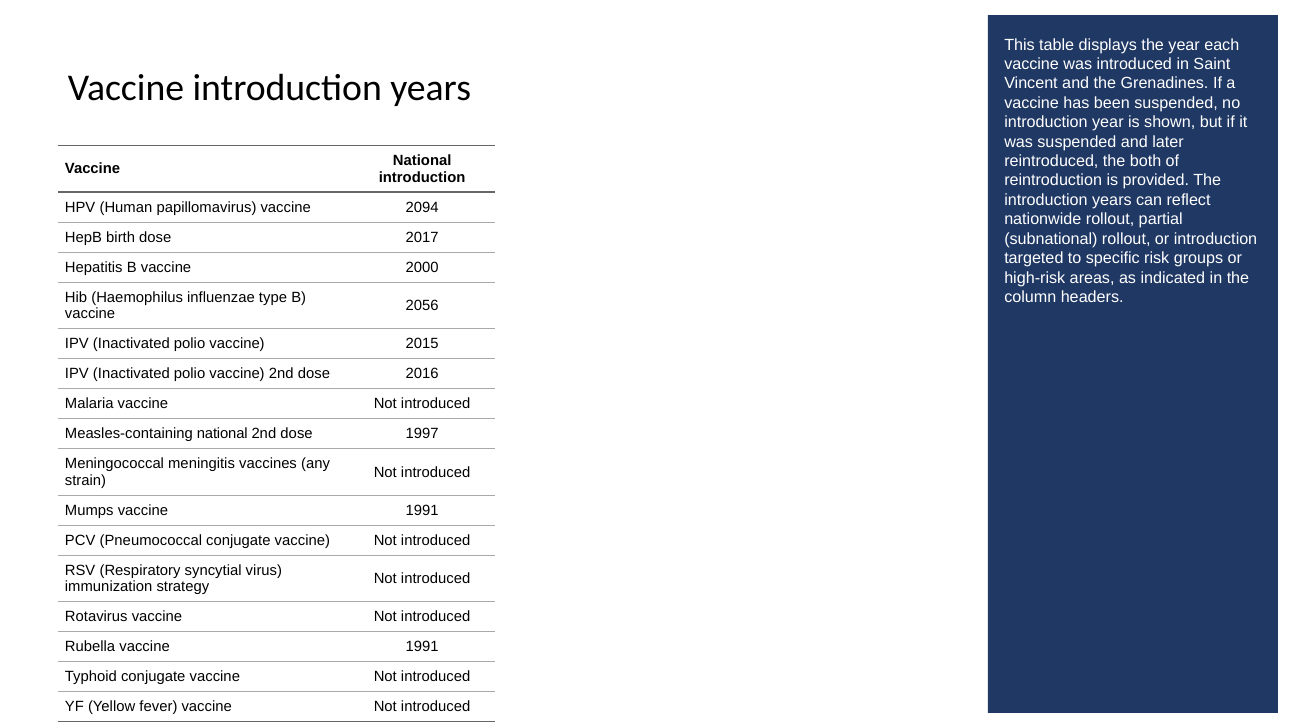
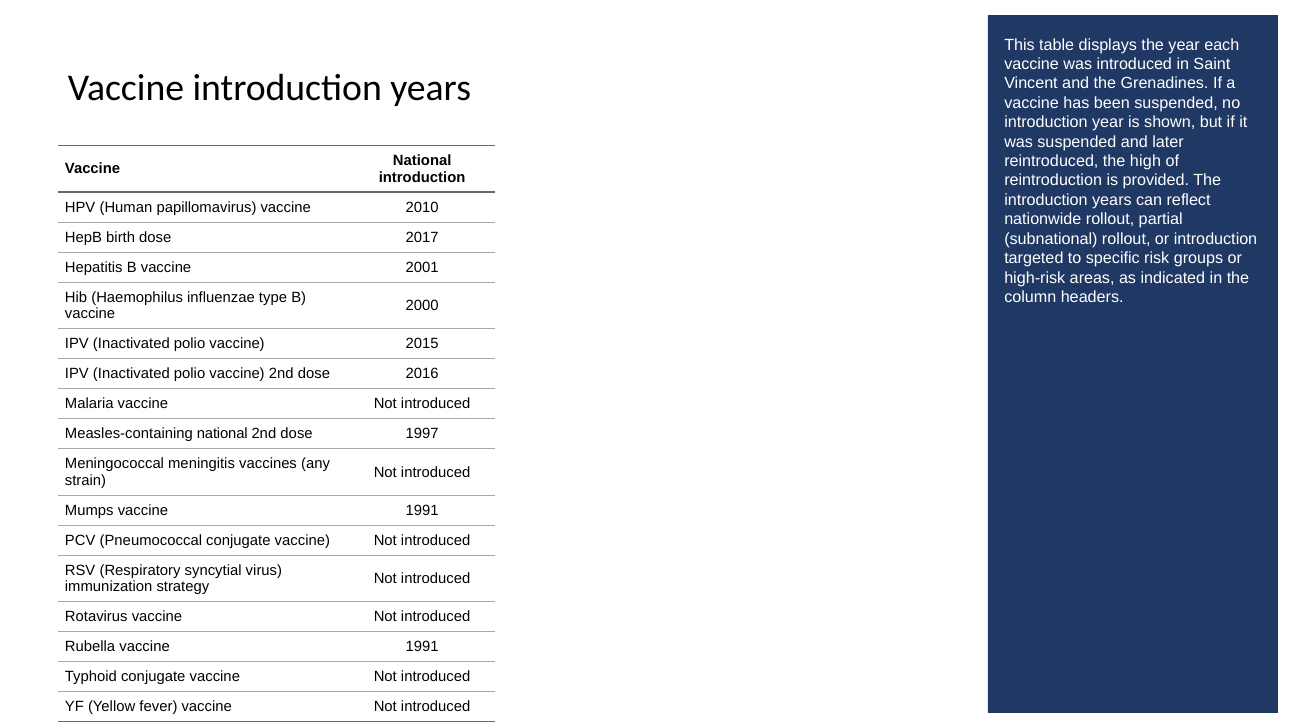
both: both -> high
2094: 2094 -> 2010
2000: 2000 -> 2001
2056: 2056 -> 2000
